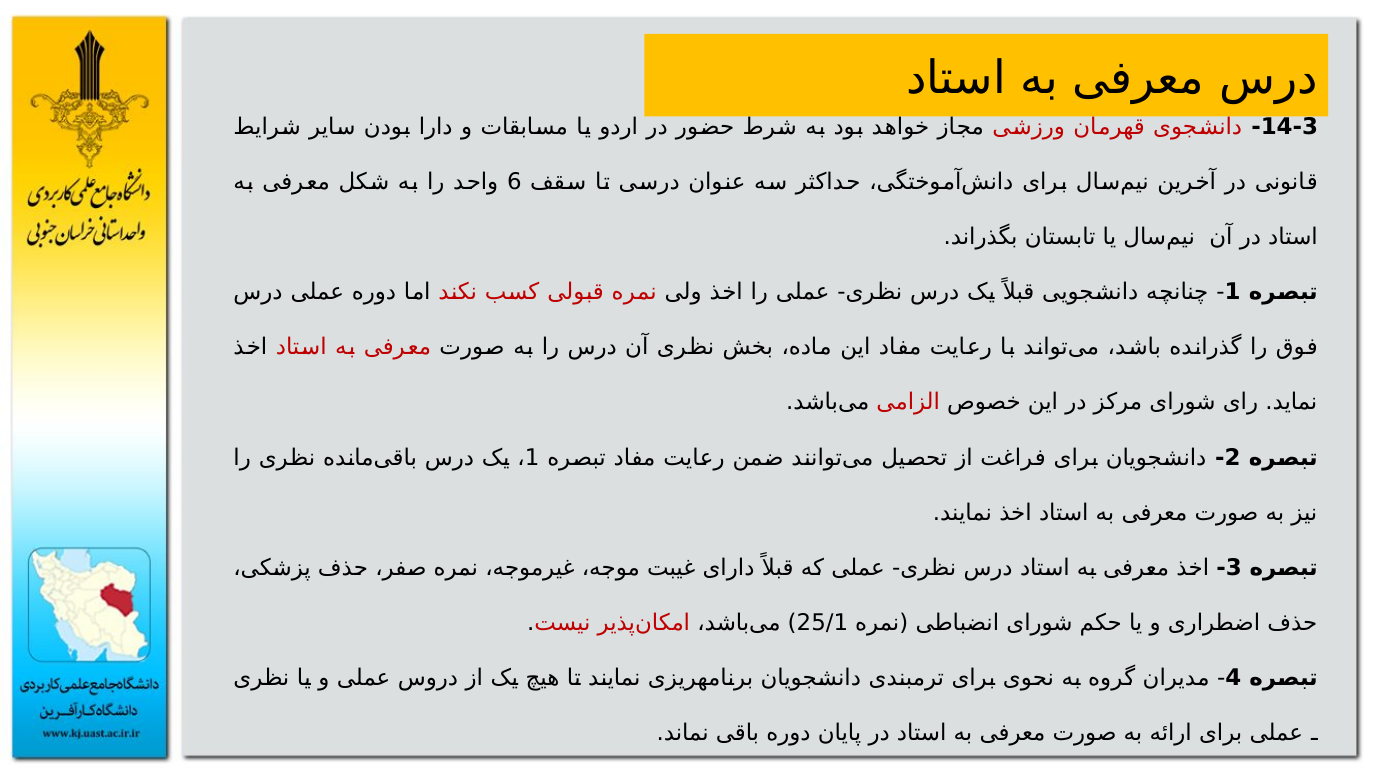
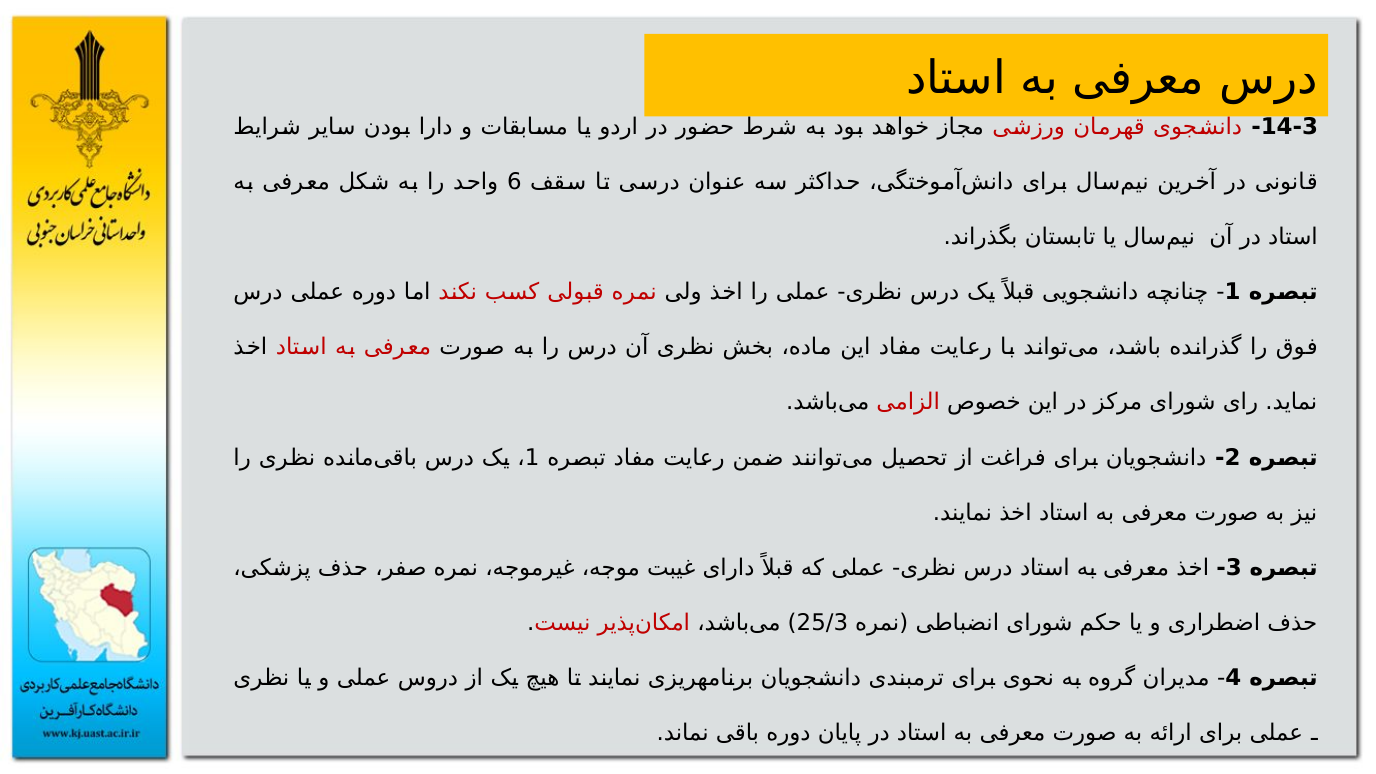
25/1: 25/1 -> 25/3
